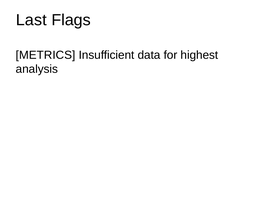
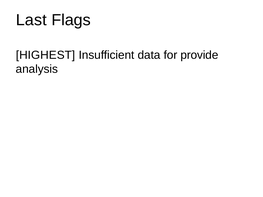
METRICS: METRICS -> HIGHEST
highest: highest -> provide
